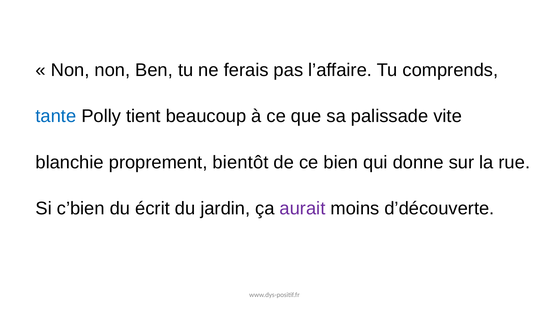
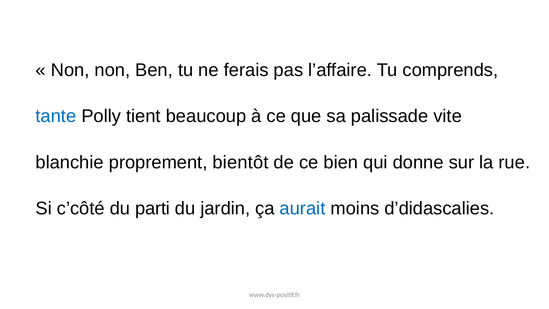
c’bien: c’bien -> c’côté
écrit: écrit -> parti
aurait colour: purple -> blue
d’découverte: d’découverte -> d’didascalies
